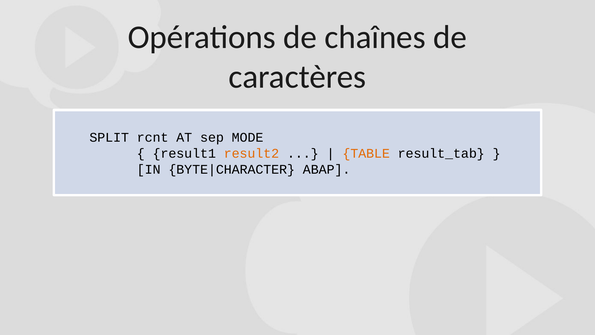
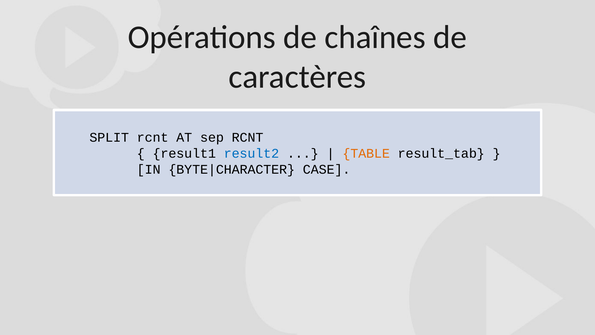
sep MODE: MODE -> RCNT
result2 colour: orange -> blue
ABAP: ABAP -> CASE
